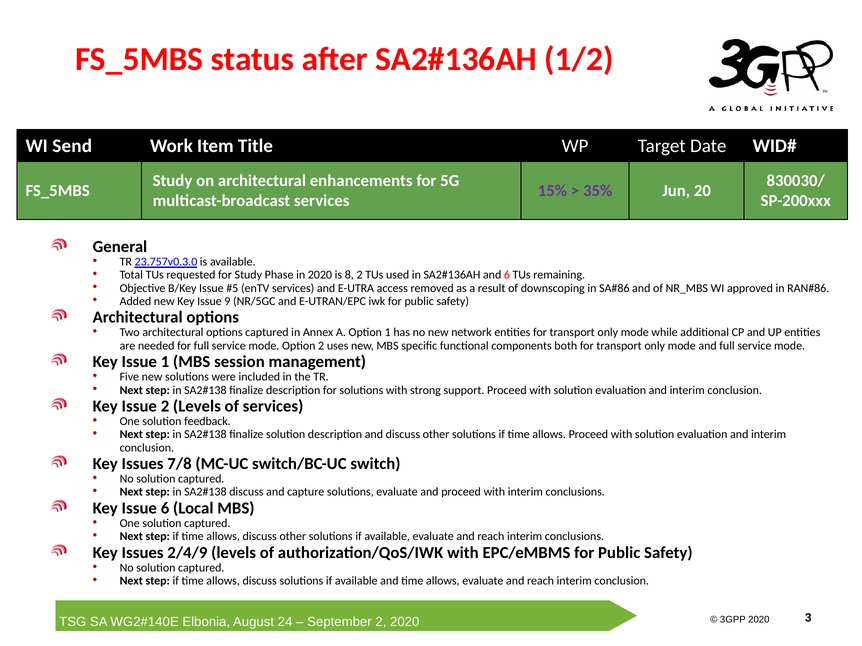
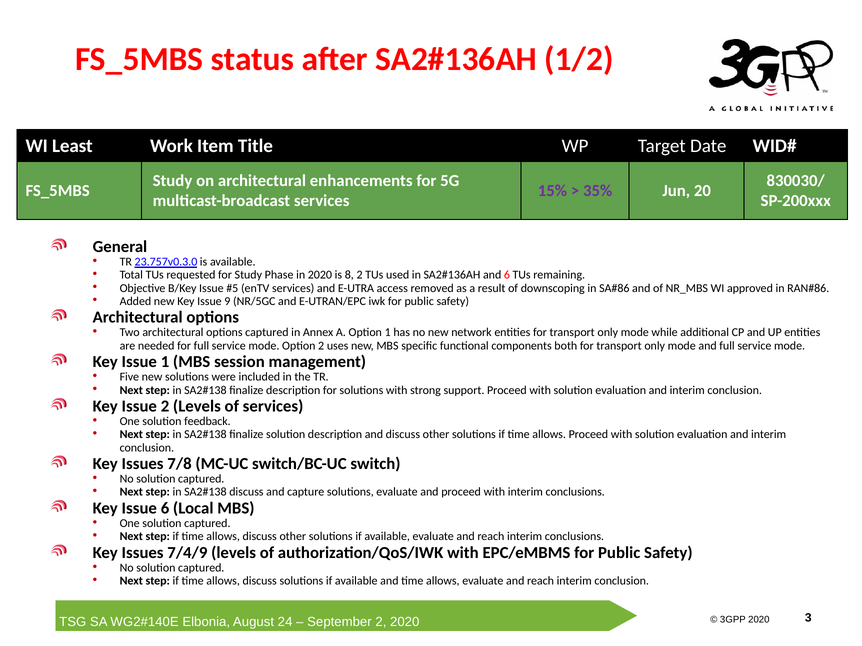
Send: Send -> Least
2/4/9: 2/4/9 -> 7/4/9
